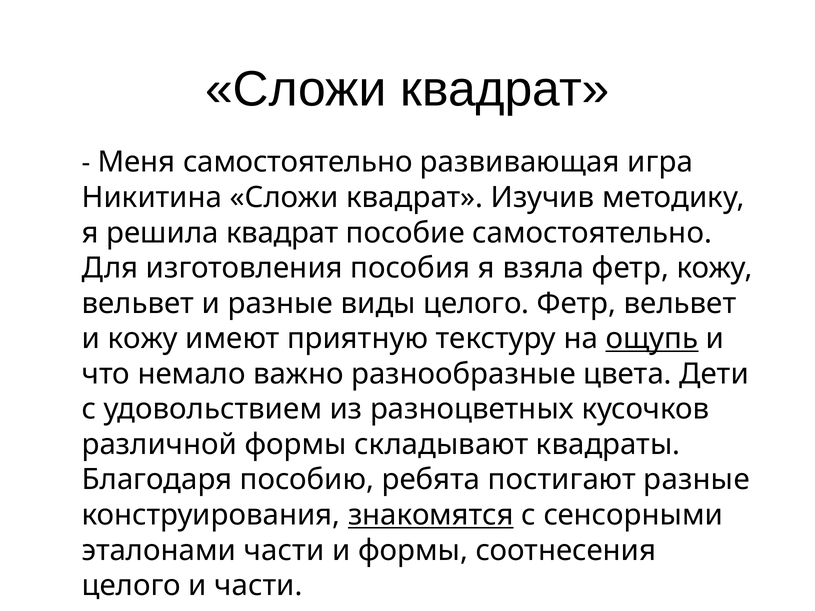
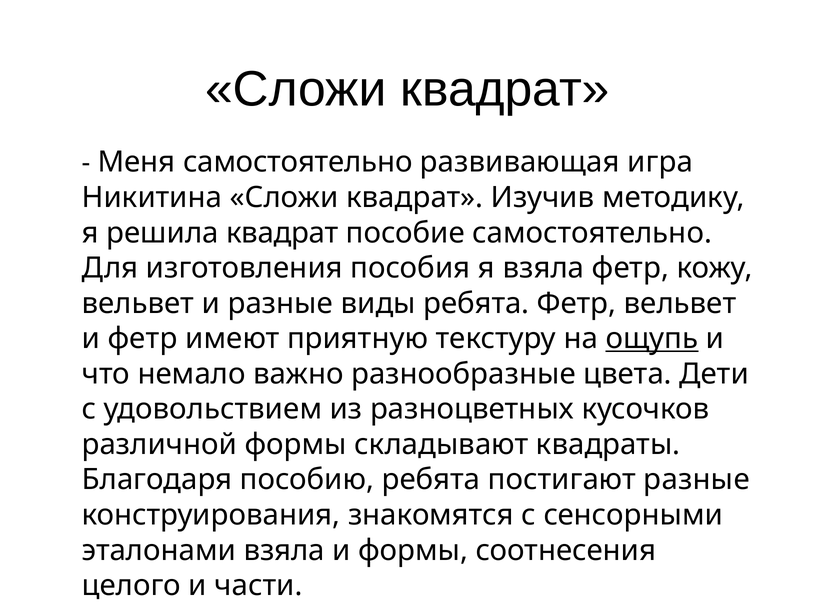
виды целого: целого -> ребята
и кожу: кожу -> фетр
знакомятся underline: present -> none
эталонами части: части -> взяла
